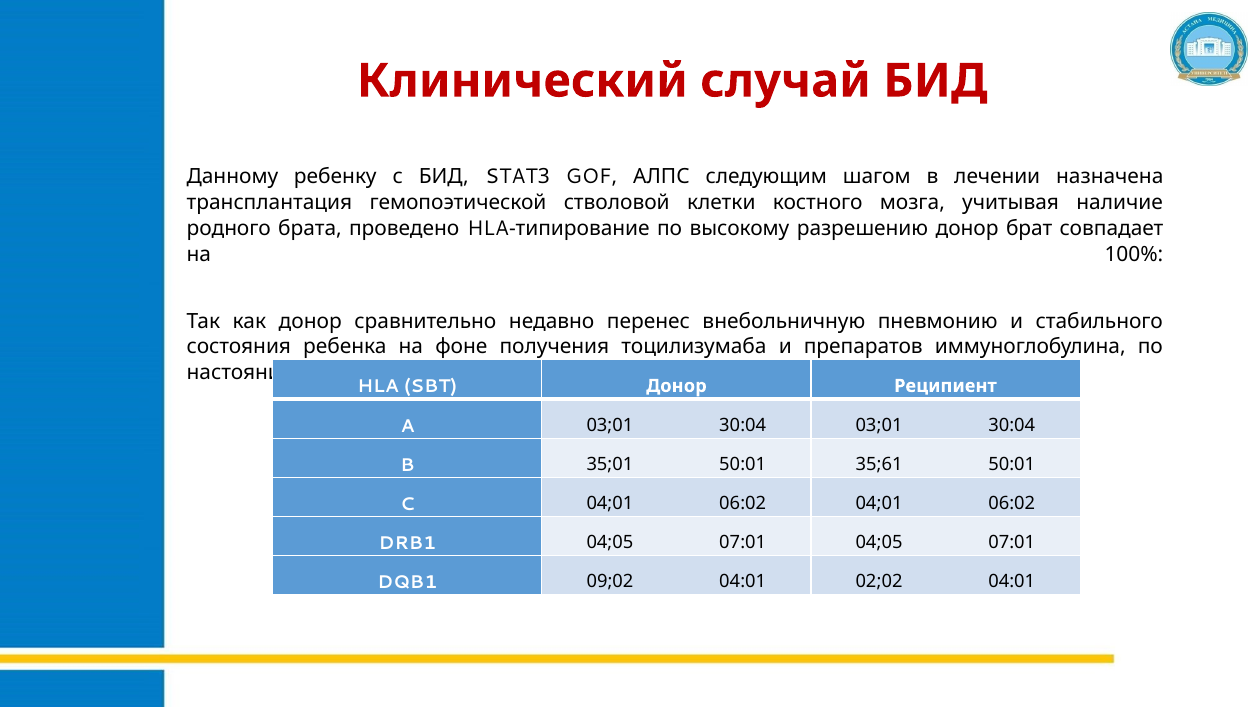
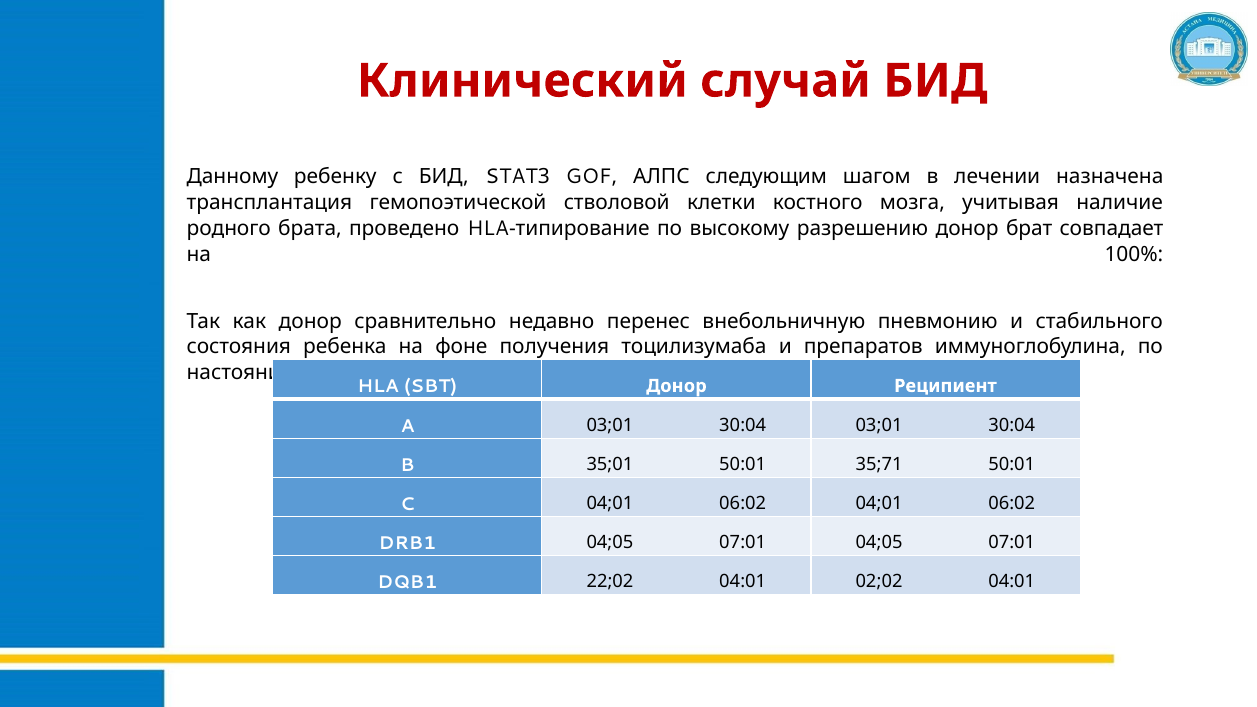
35;61: 35;61 -> 35;71
09;02: 09;02 -> 22;02
